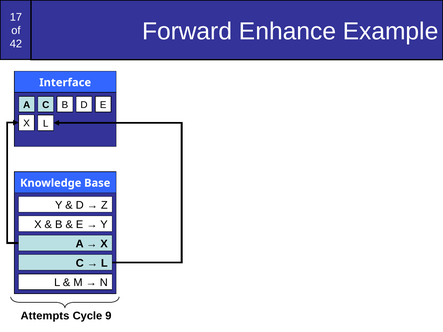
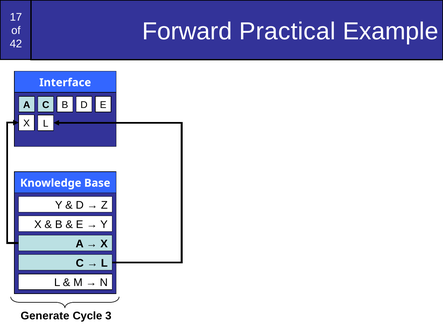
Enhance: Enhance -> Practical
Attempts: Attempts -> Generate
9: 9 -> 3
